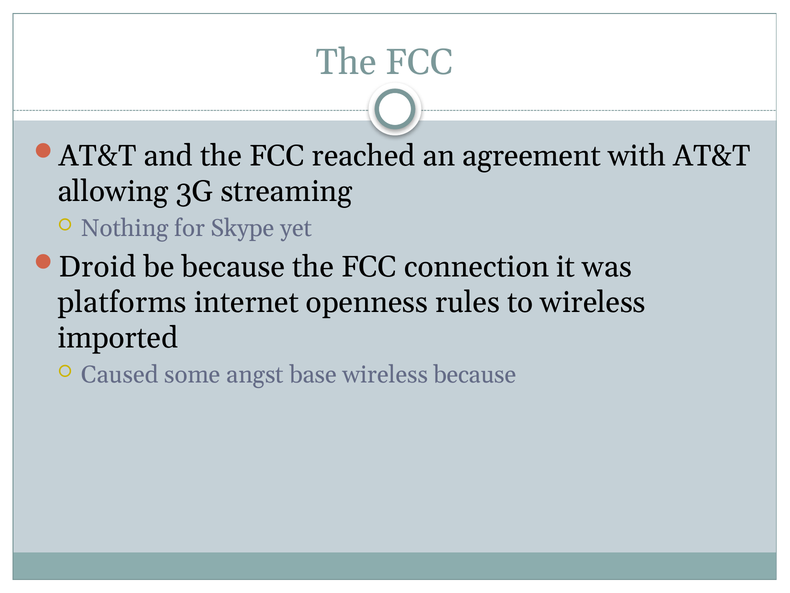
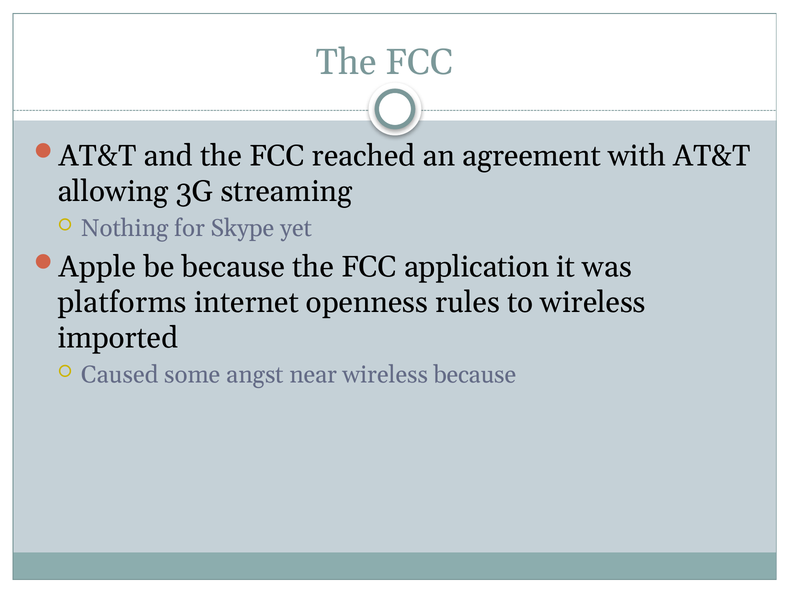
Droid: Droid -> Apple
connection: connection -> application
base: base -> near
